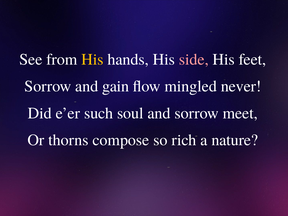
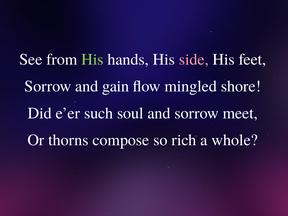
His at (92, 59) colour: yellow -> light green
never: never -> shore
nature: nature -> whole
